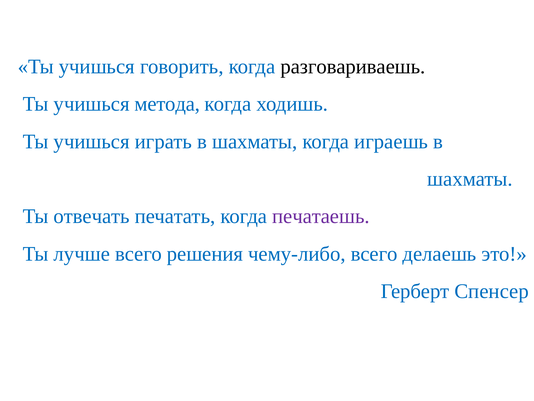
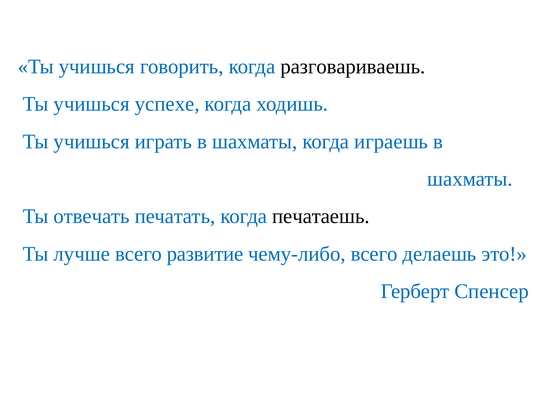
метода: метода -> успехе
печатаешь colour: purple -> black
решения: решения -> развитие
